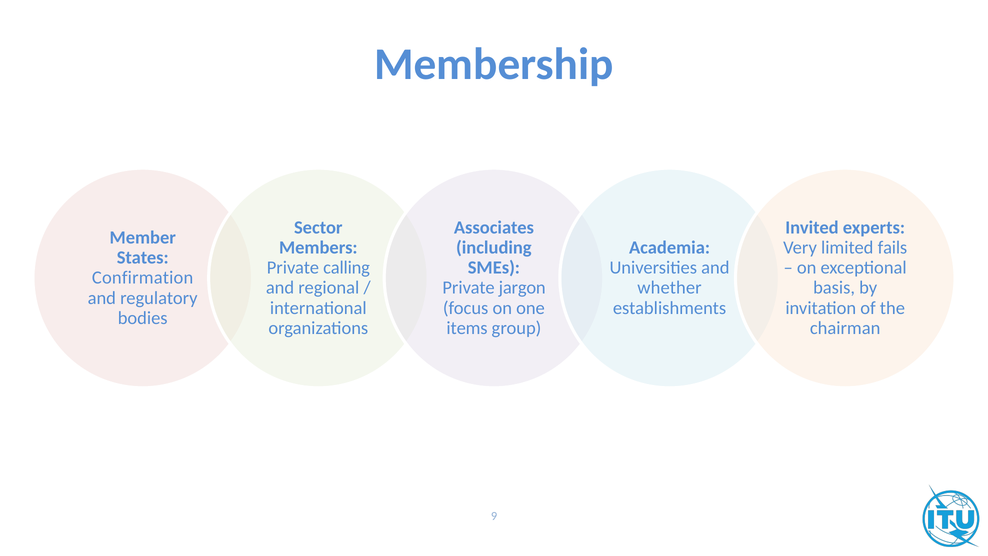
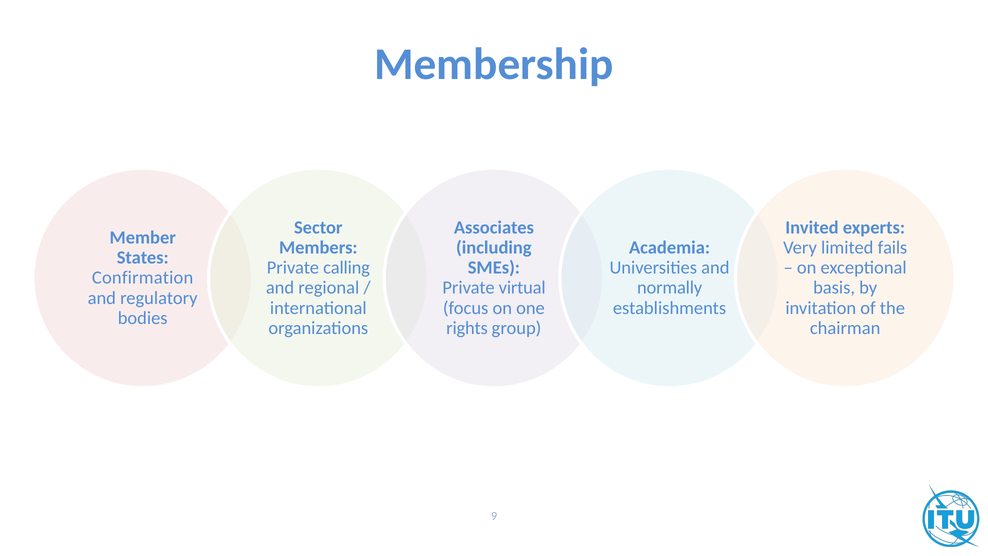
jargon: jargon -> virtual
whether: whether -> normally
items: items -> rights
